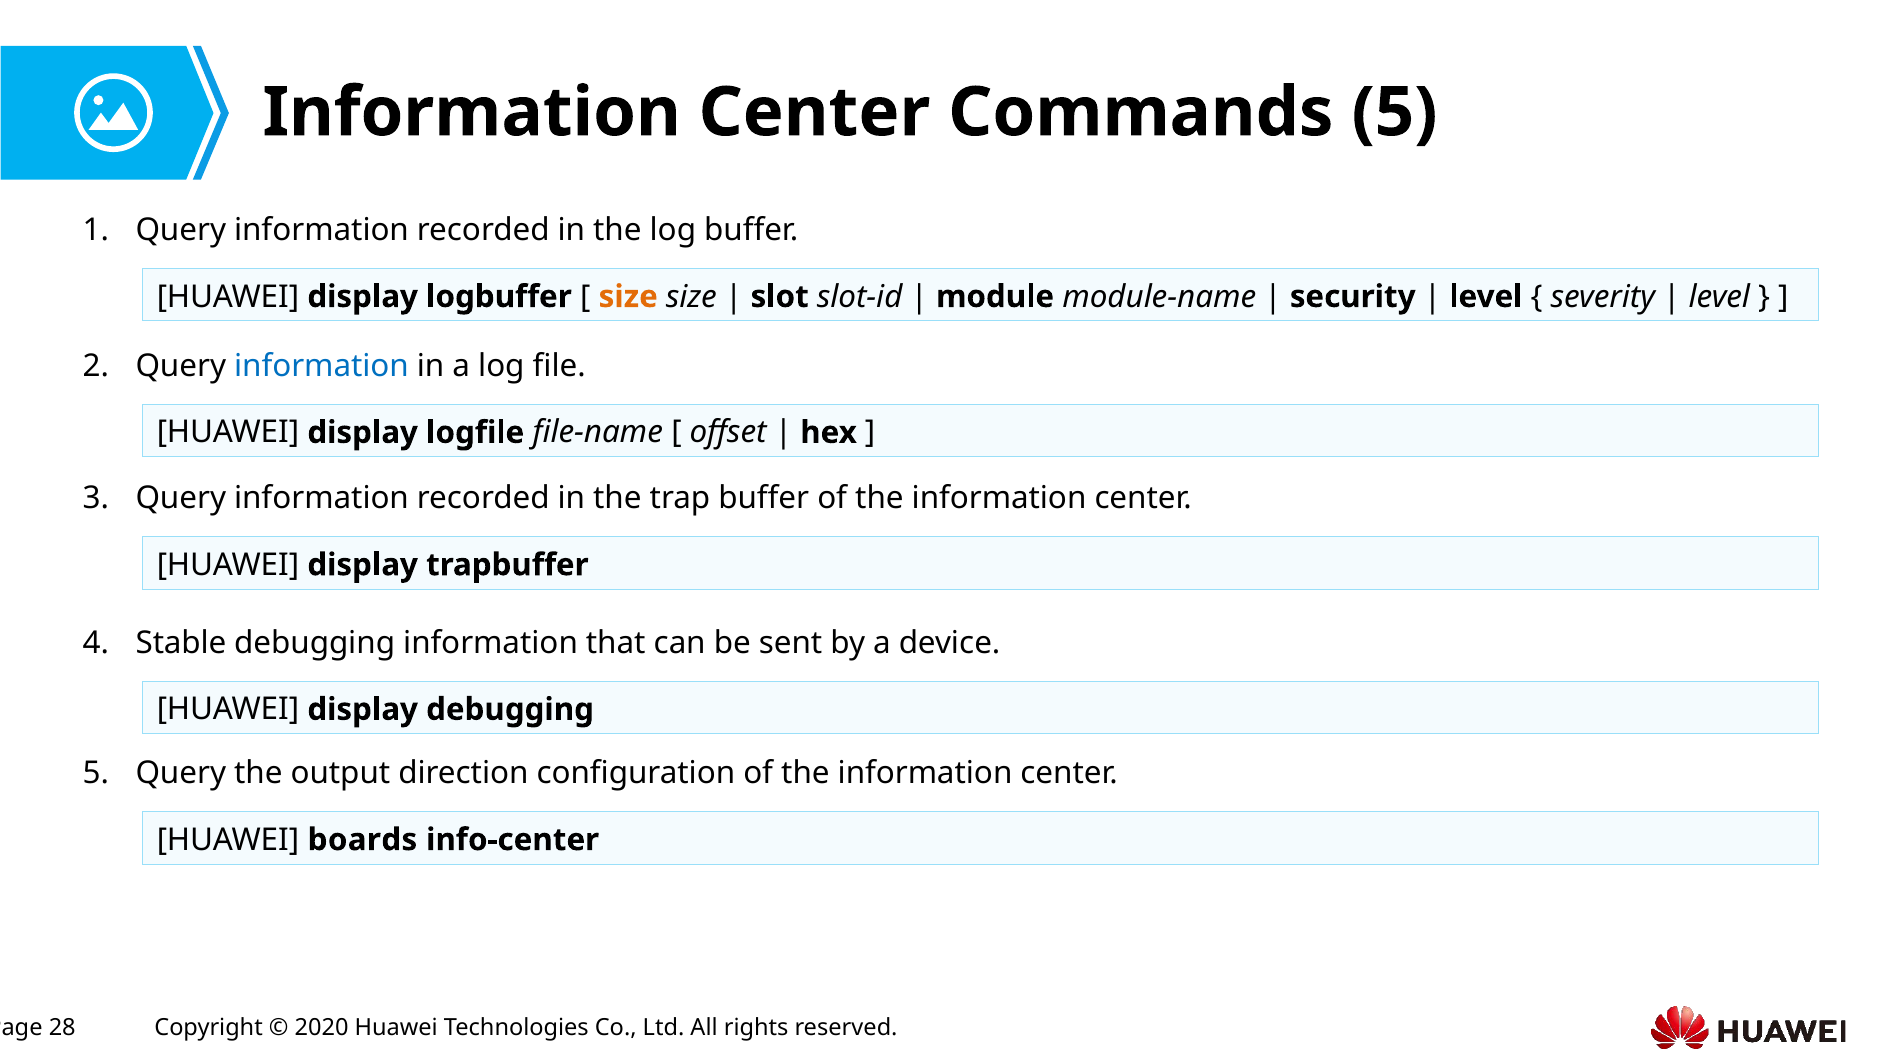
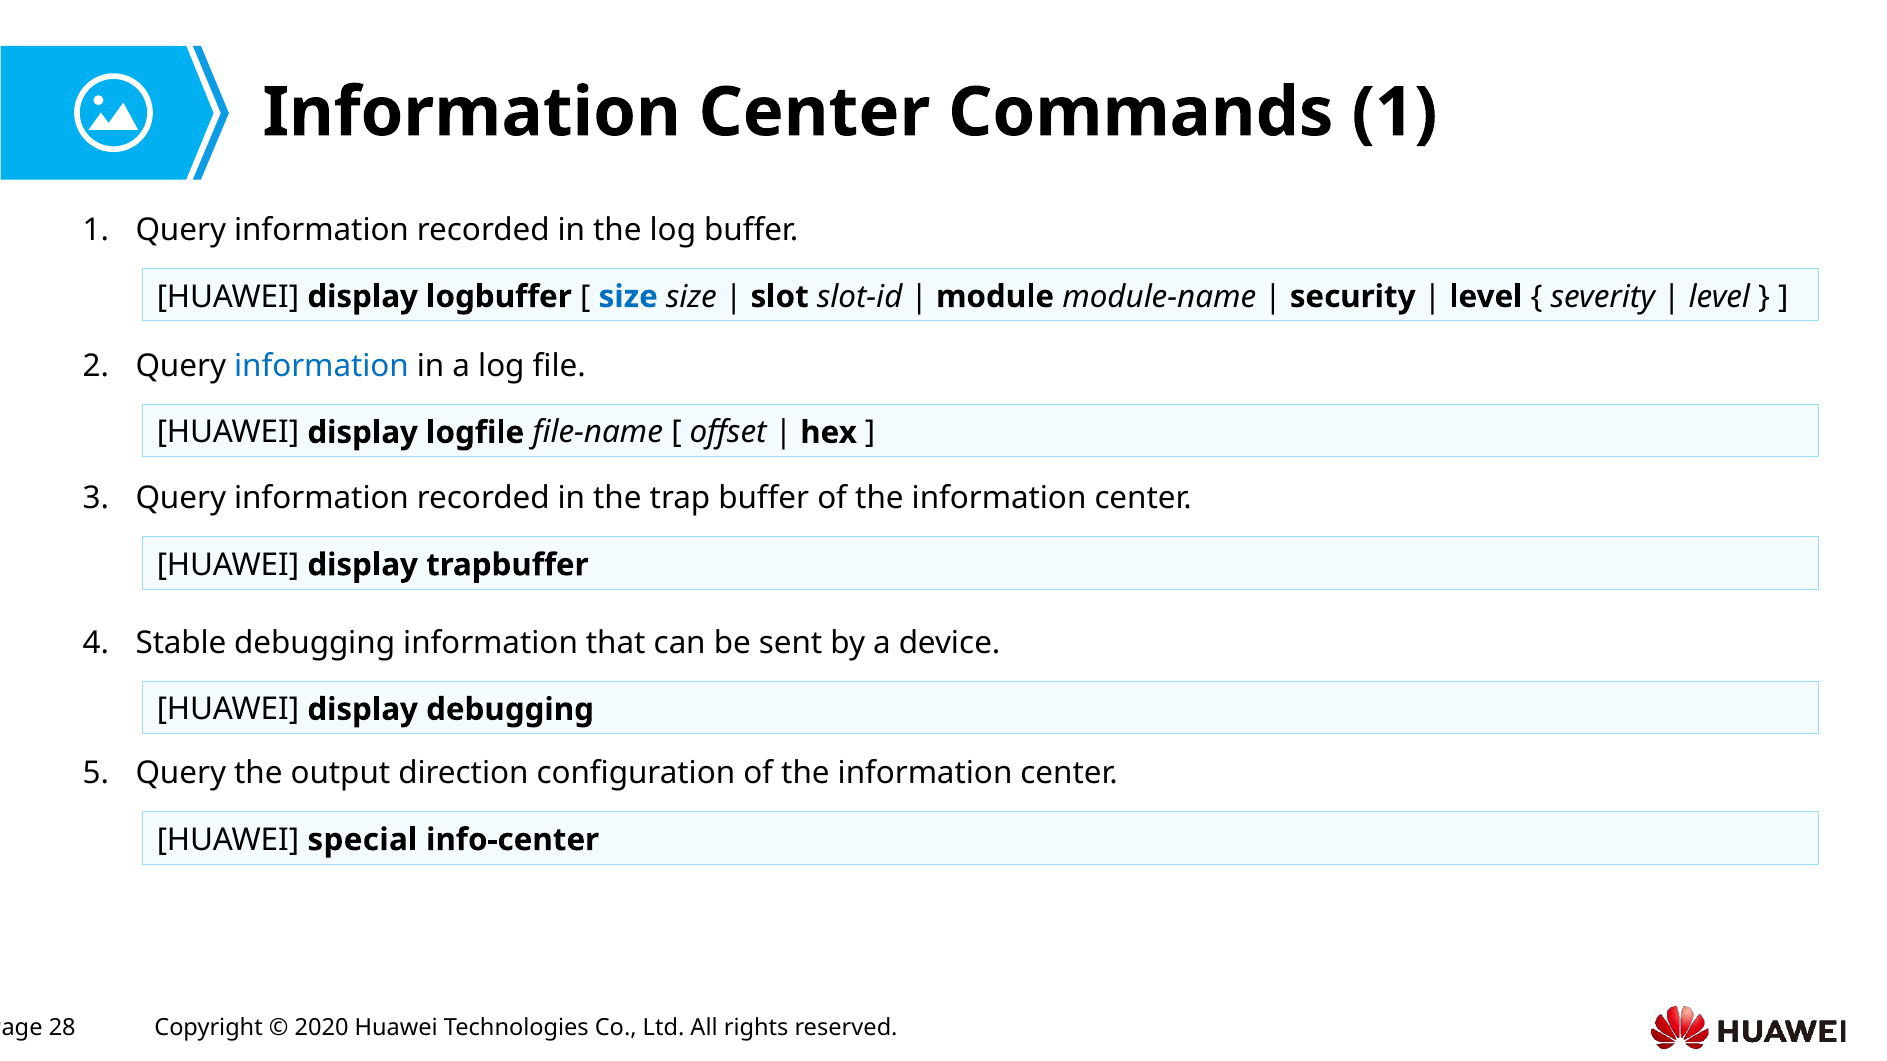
Commands 5: 5 -> 1
size at (628, 297) colour: orange -> blue
boards: boards -> special
